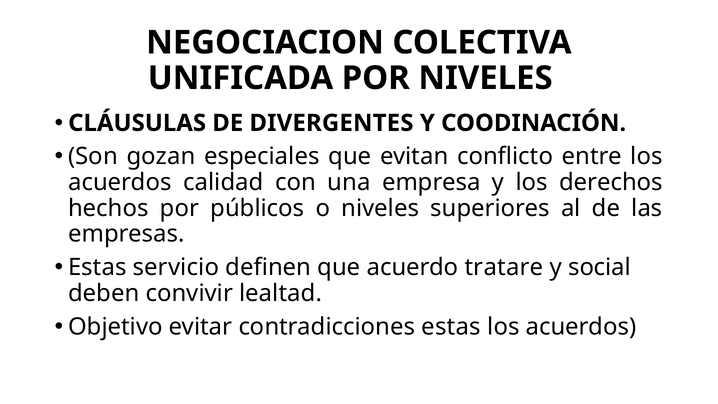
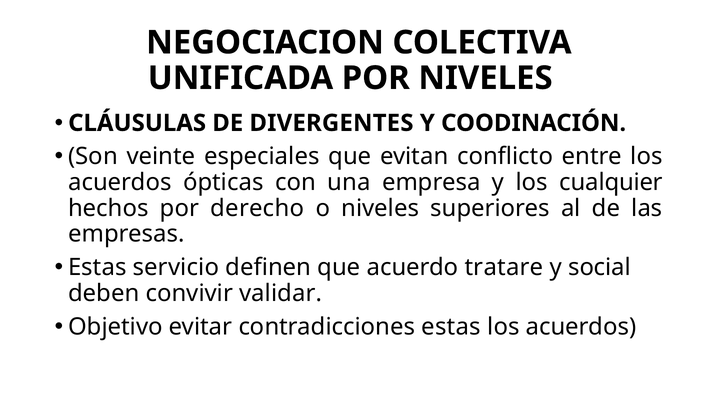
gozan: gozan -> veinte
calidad: calidad -> ópticas
derechos: derechos -> cualquier
públicos: públicos -> derecho
lealtad: lealtad -> validar
